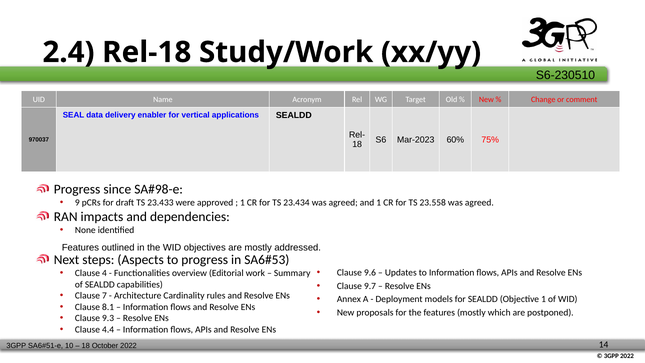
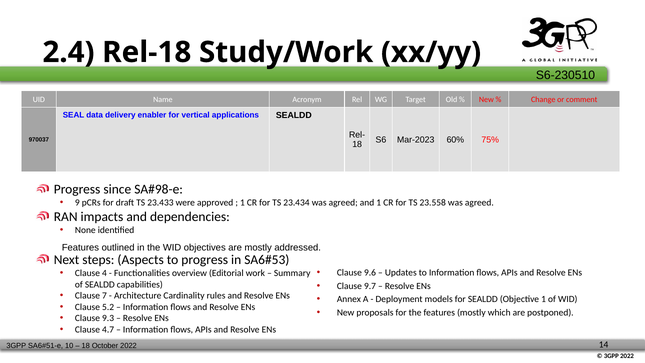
8.1: 8.1 -> 5.2
4.4: 4.4 -> 4.7
